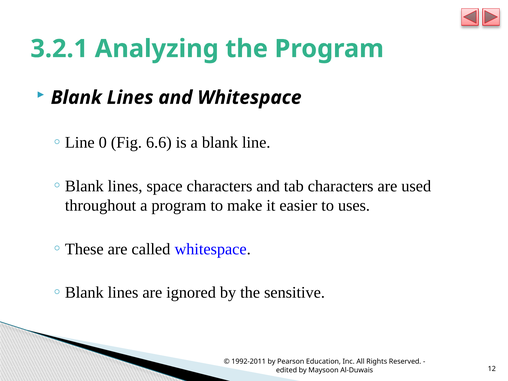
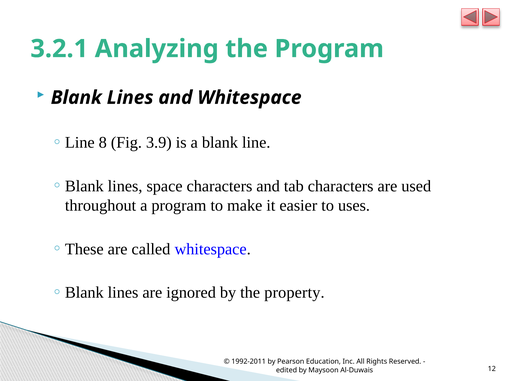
0: 0 -> 8
6.6: 6.6 -> 3.9
sensitive: sensitive -> property
